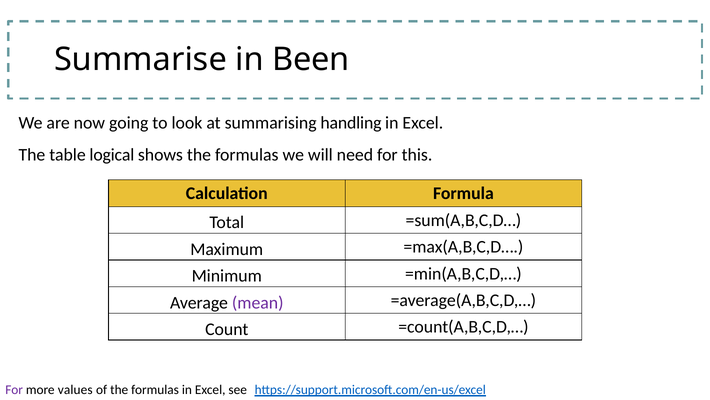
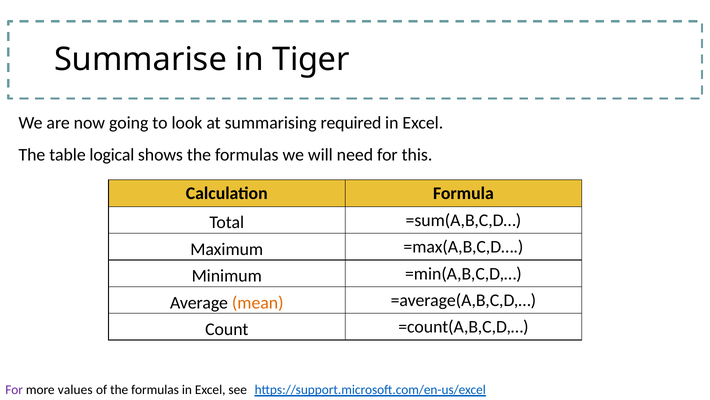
Been: Been -> Tiger
handling: handling -> required
mean colour: purple -> orange
